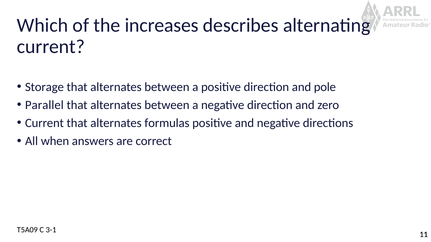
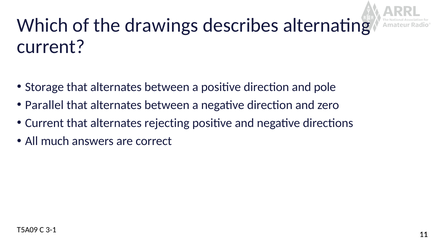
increases: increases -> drawings
formulas: formulas -> rejecting
when: when -> much
